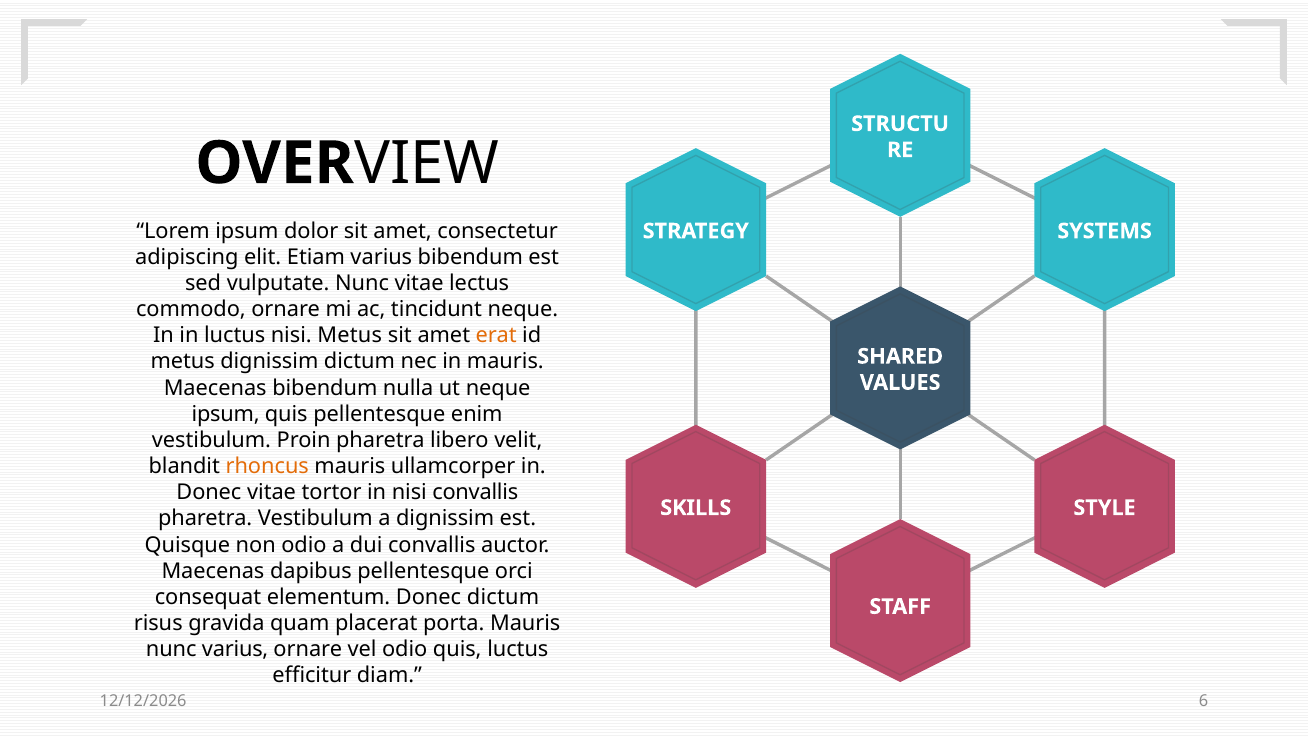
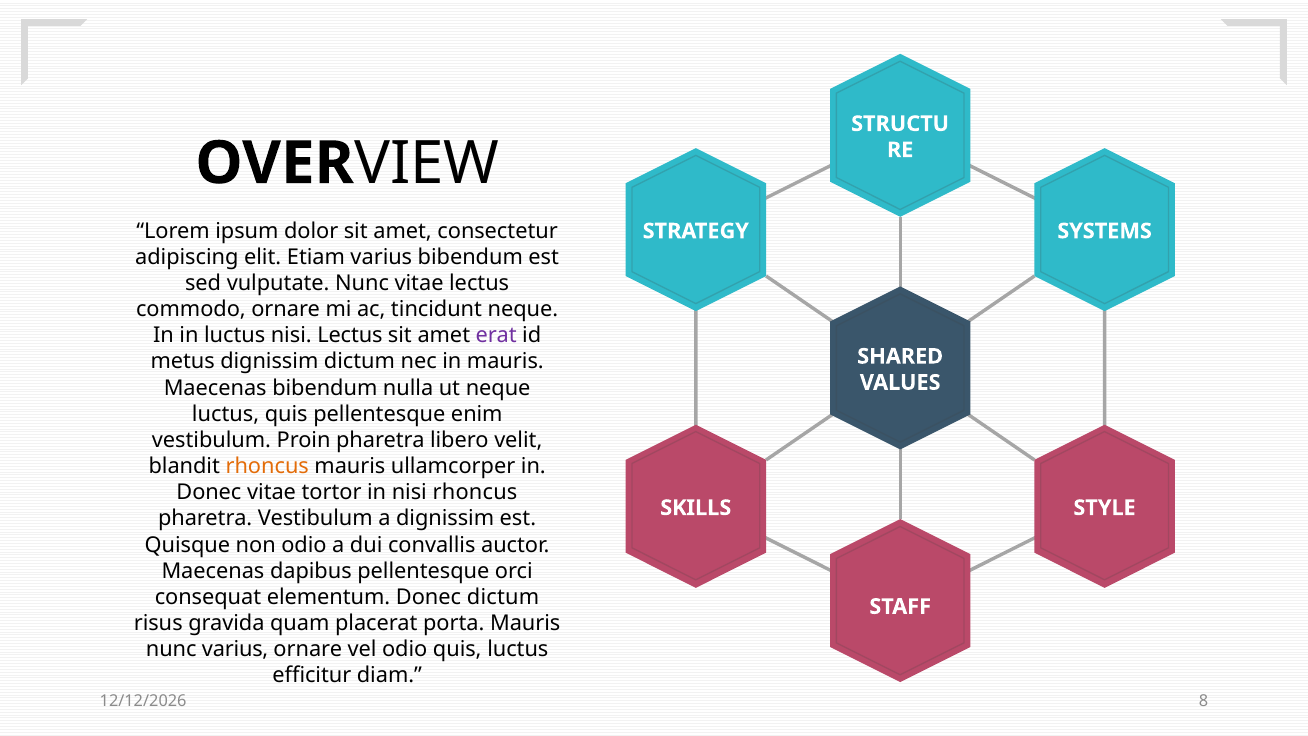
nisi Metus: Metus -> Lectus
erat colour: orange -> purple
ipsum at (226, 414): ipsum -> luctus
nisi convallis: convallis -> rhoncus
6: 6 -> 8
